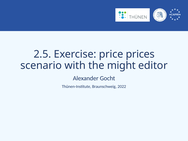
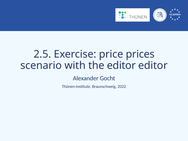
the might: might -> editor
